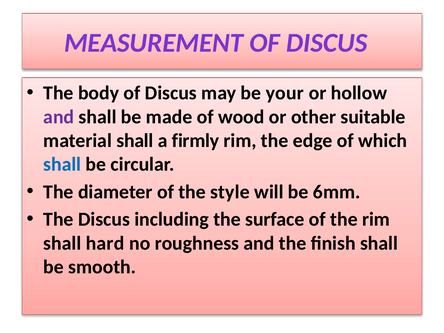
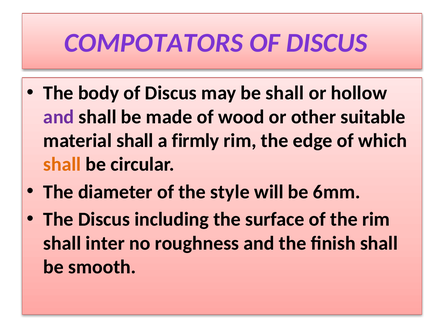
MEASUREMENT: MEASUREMENT -> COMPOTATORS
be your: your -> shall
shall at (62, 164) colour: blue -> orange
hard: hard -> inter
